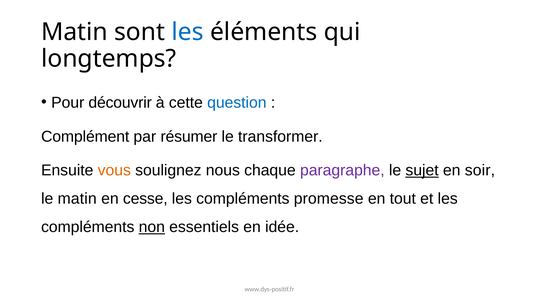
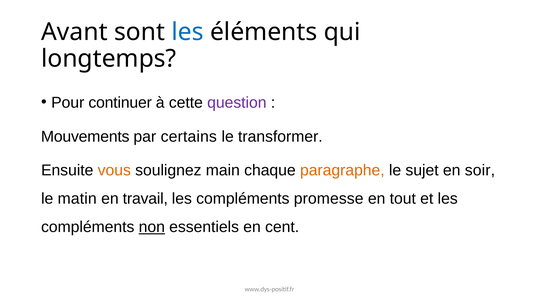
Matin at (74, 32): Matin -> Avant
découvrir: découvrir -> continuer
question colour: blue -> purple
Complément: Complément -> Mouvements
résumer: résumer -> certains
nous: nous -> main
paragraphe colour: purple -> orange
sujet underline: present -> none
cesse: cesse -> travail
idée: idée -> cent
